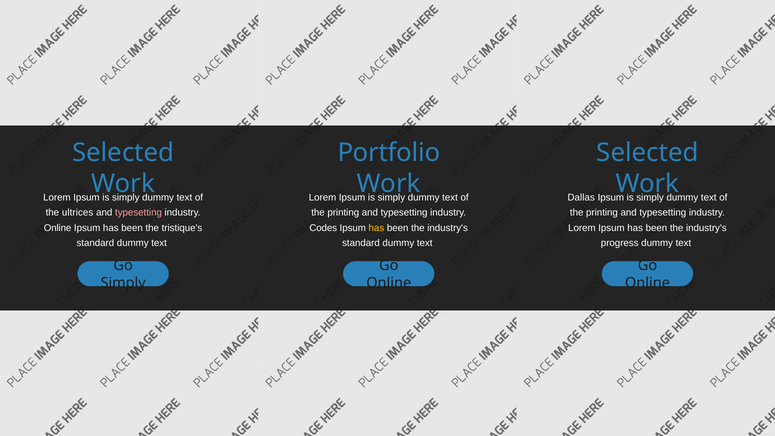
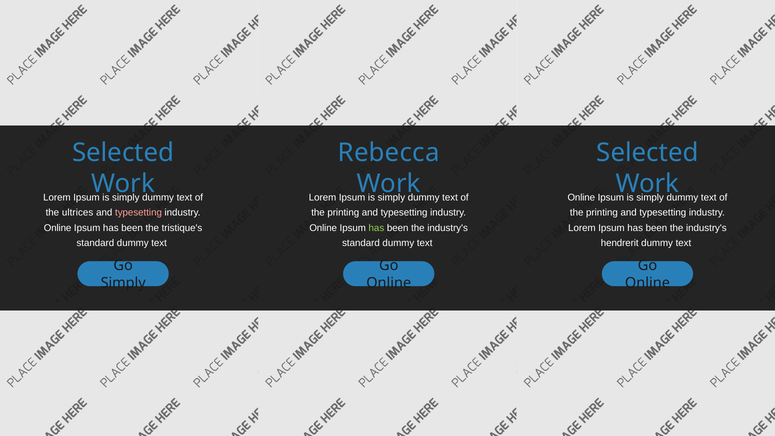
Portfolio: Portfolio -> Rebecca
Dallas at (581, 198): Dallas -> Online
Codes at (323, 228): Codes -> Online
has at (376, 228) colour: yellow -> light green
progress: progress -> hendrerit
